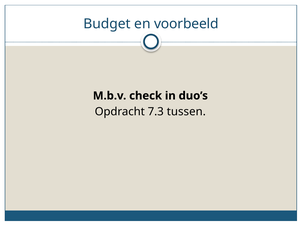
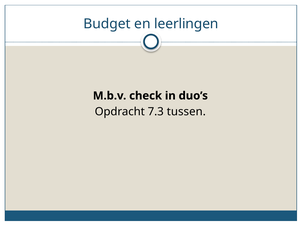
voorbeeld: voorbeeld -> leerlingen
